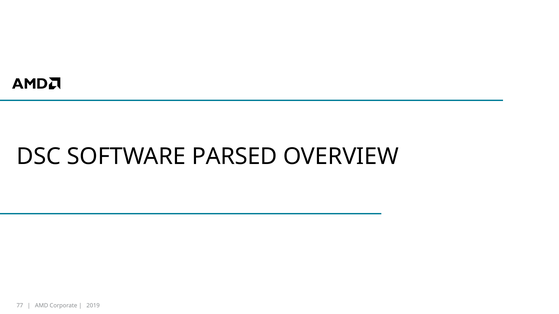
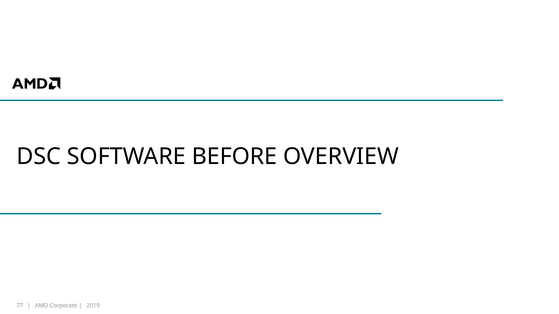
PARSED: PARSED -> BEFORE
